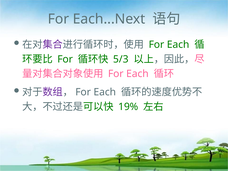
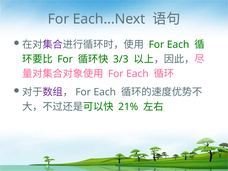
5/3: 5/3 -> 3/3
19%: 19% -> 21%
